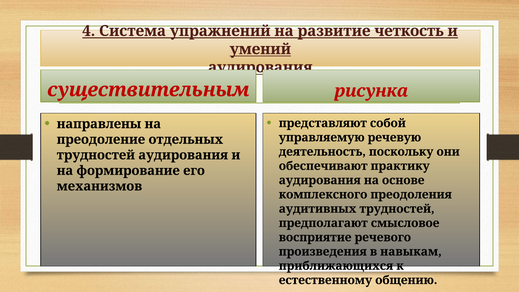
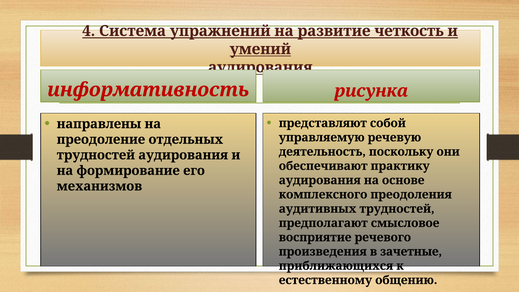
существительным: существительным -> информативность
навыкам: навыкам -> зачетные
